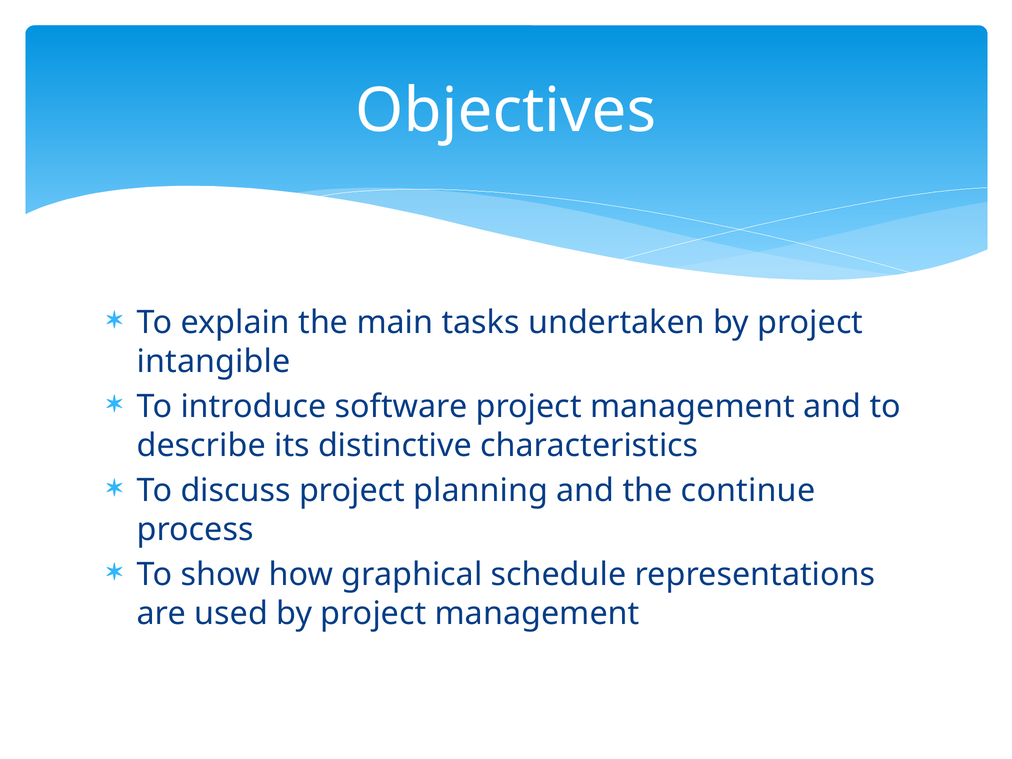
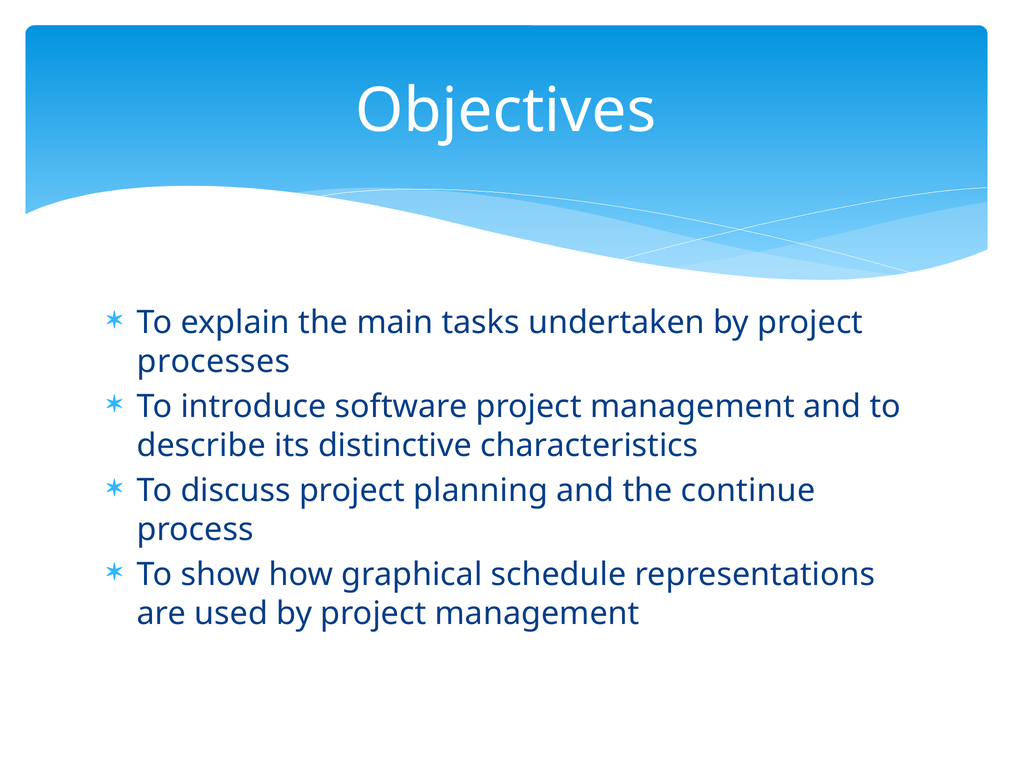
intangible: intangible -> processes
